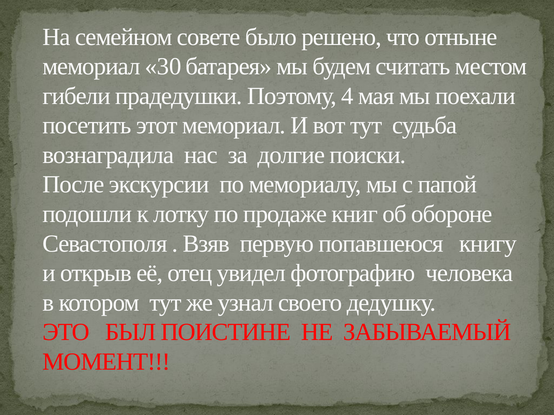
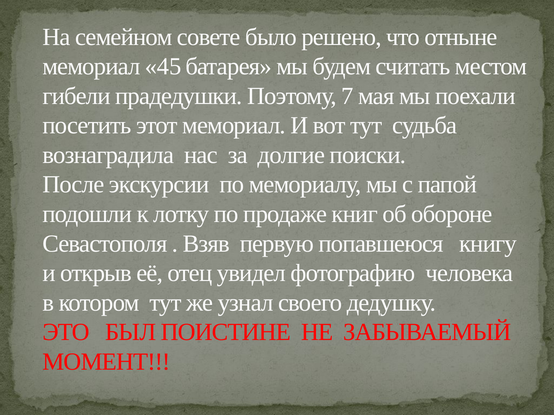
30: 30 -> 45
4: 4 -> 7
